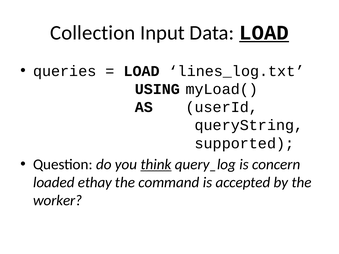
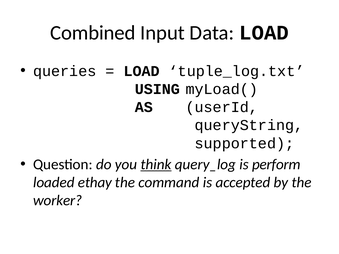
Collection: Collection -> Combined
LOAD at (264, 33) underline: present -> none
lines_log.txt: lines_log.txt -> tuple_log.txt
concern: concern -> perform
